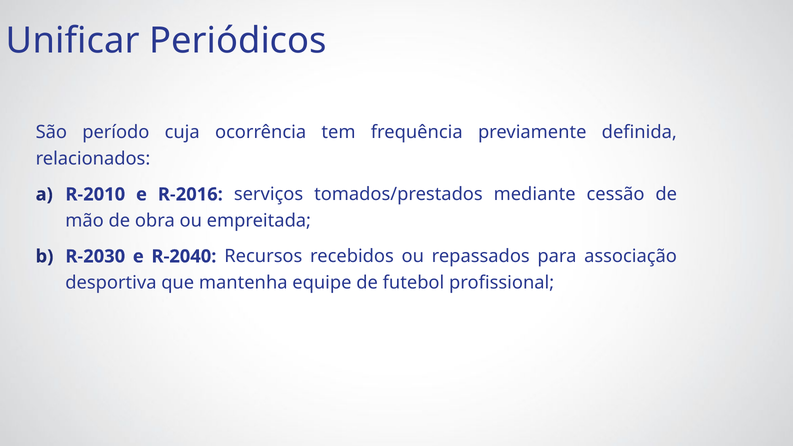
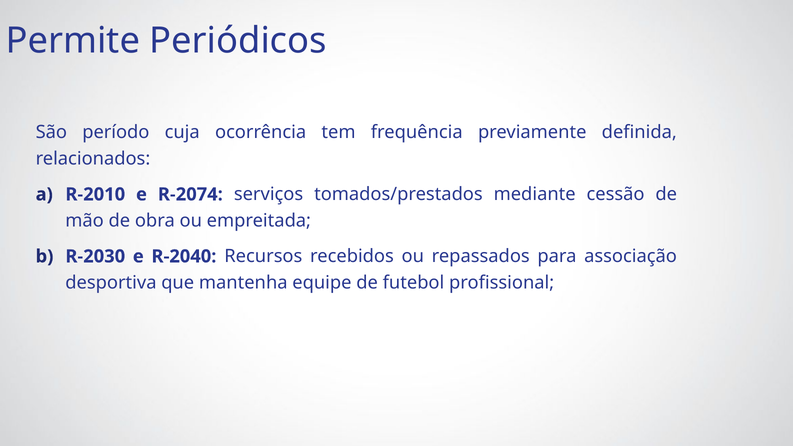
Unificar: Unificar -> Permite
R-2016: R-2016 -> R-2074
